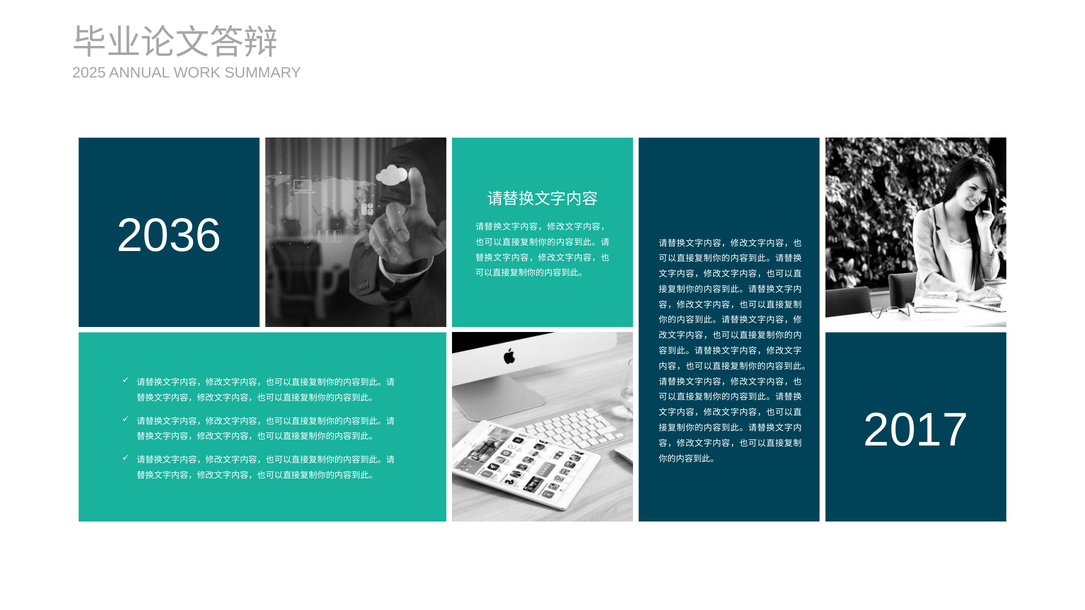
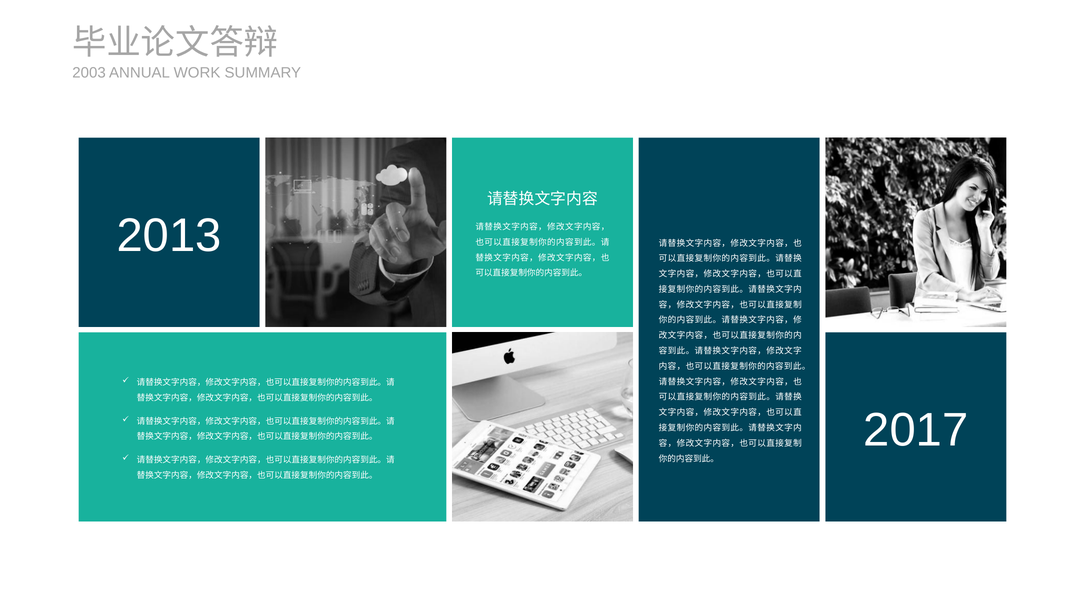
2025: 2025 -> 2003
2036: 2036 -> 2013
